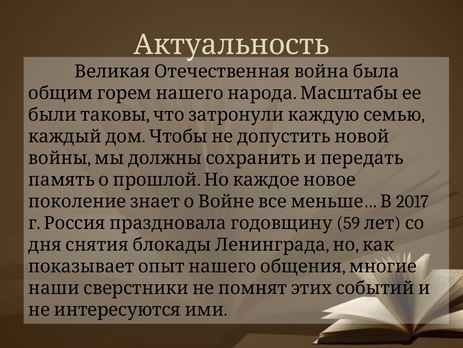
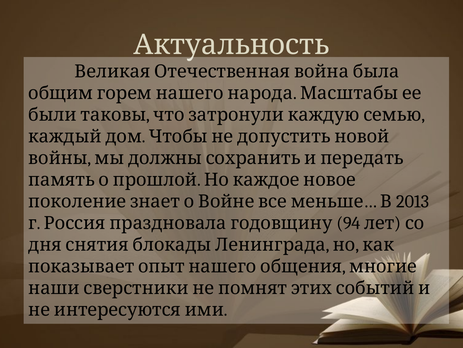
2017: 2017 -> 2013
59: 59 -> 94
